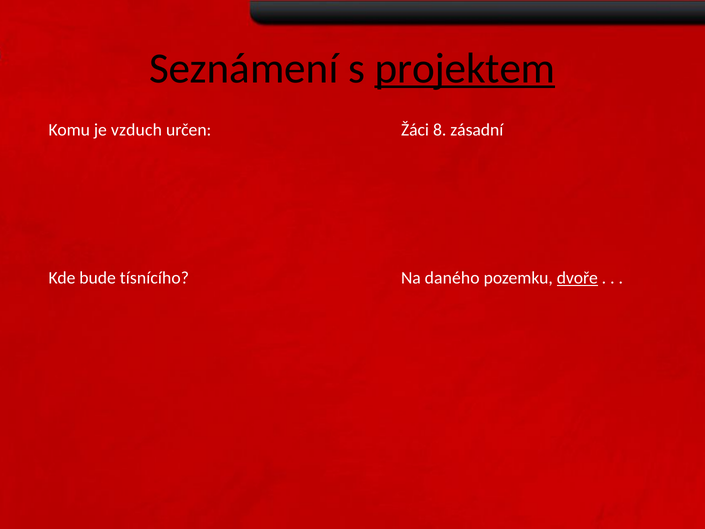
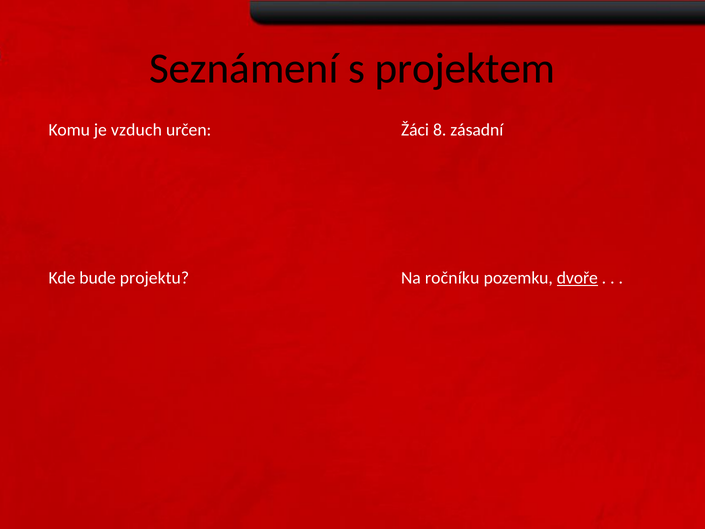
projektem underline: present -> none
tísnícího: tísnícího -> projektu
daného: daného -> ročníku
